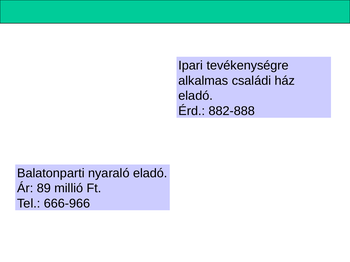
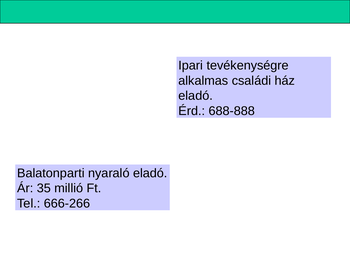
882-888: 882-888 -> 688-888
89: 89 -> 35
666-966: 666-966 -> 666-266
